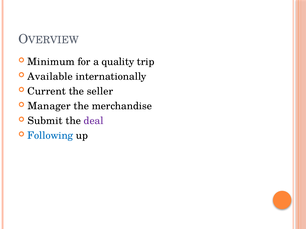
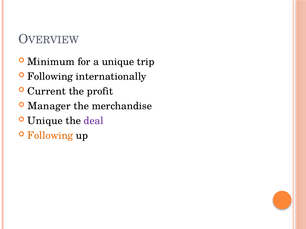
a quality: quality -> unique
Available at (50, 77): Available -> Following
seller: seller -> profit
Submit at (45, 121): Submit -> Unique
Following at (50, 136) colour: blue -> orange
